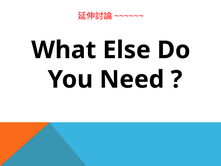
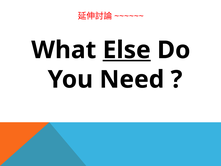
Else underline: none -> present
